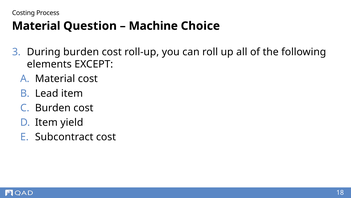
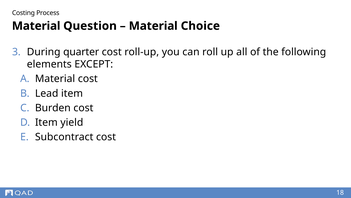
Machine at (153, 26): Machine -> Material
During burden: burden -> quarter
